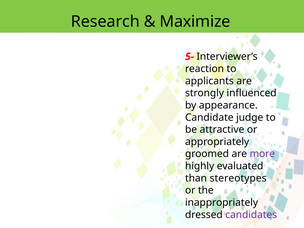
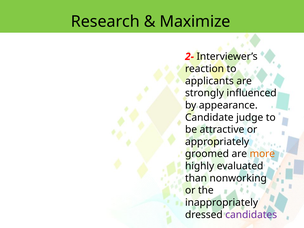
5-: 5- -> 2-
more colour: purple -> orange
stereotypes: stereotypes -> nonworking
